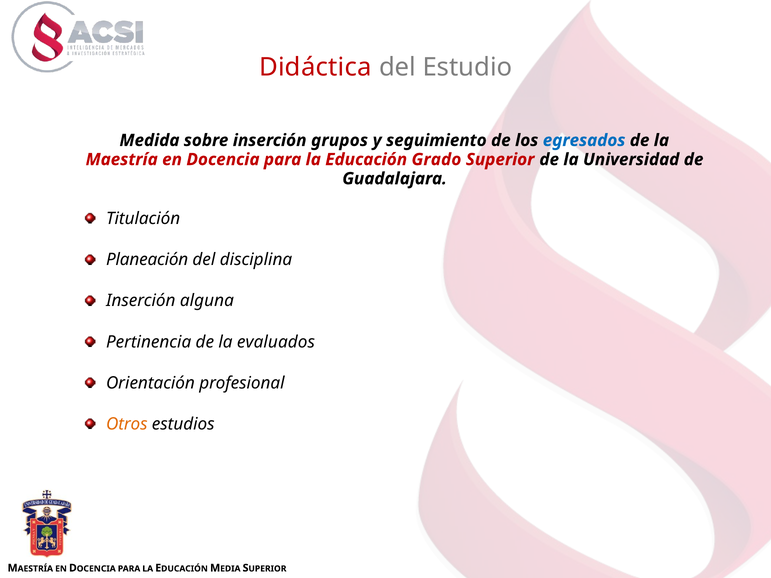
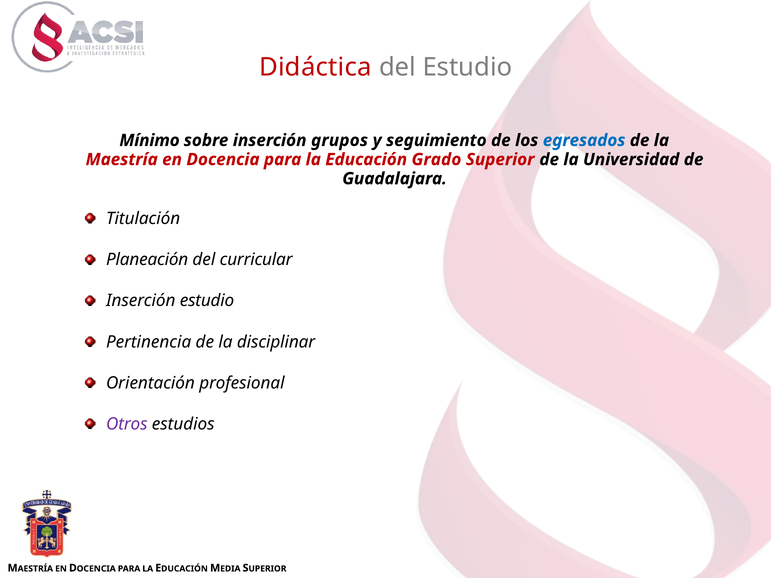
Medida: Medida -> Mínimo
disciplina: disciplina -> curricular
Inserción alguna: alguna -> estudio
evaluados: evaluados -> disciplinar
Otros colour: orange -> purple
